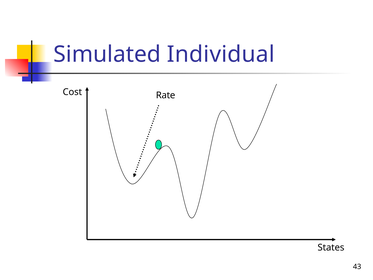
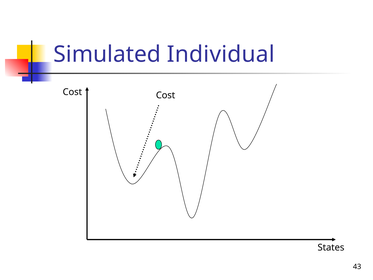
Rate at (166, 95): Rate -> Cost
